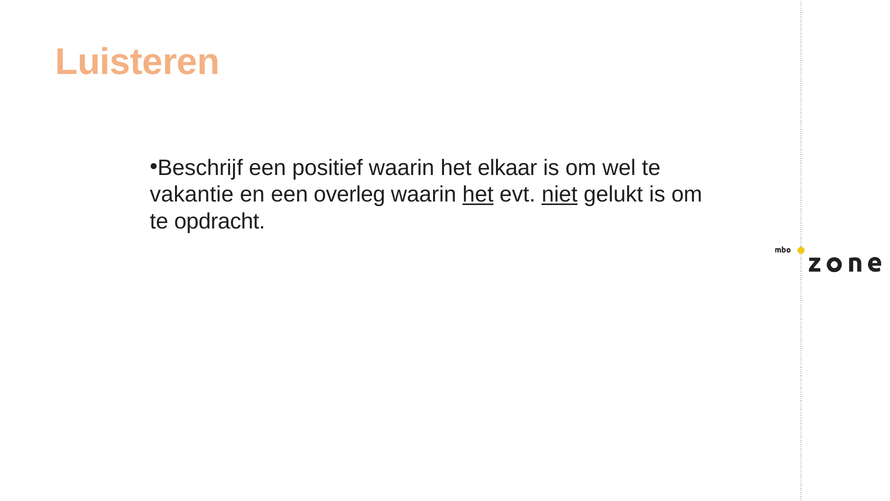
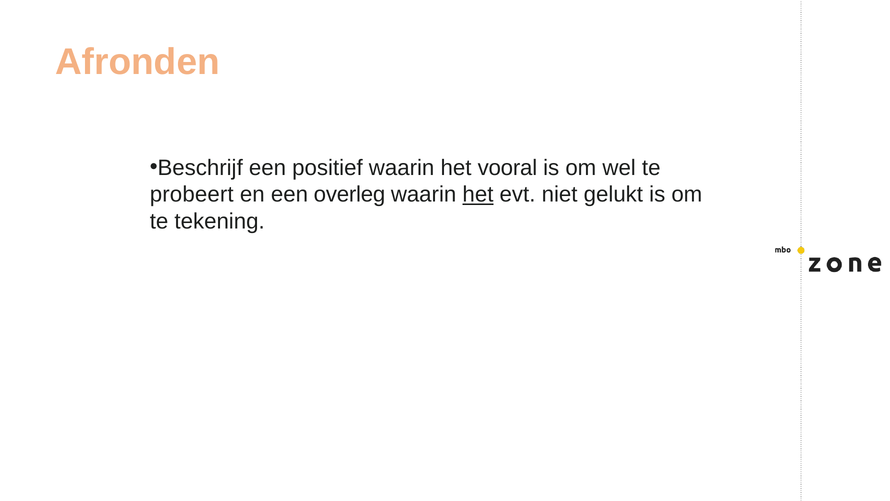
Luisteren: Luisteren -> Afronden
elkaar: elkaar -> vooral
vakantie: vakantie -> probeert
niet underline: present -> none
opdracht: opdracht -> tekening
